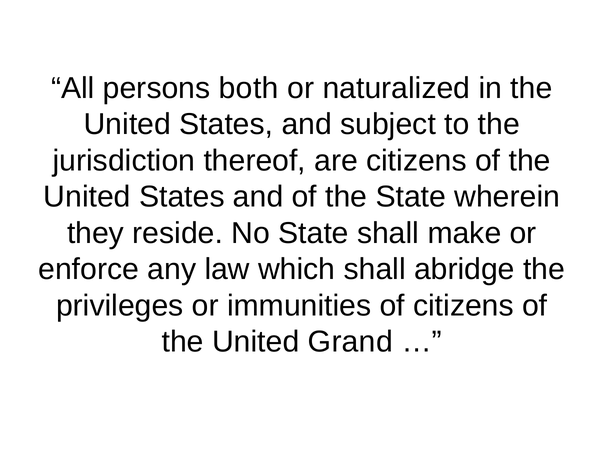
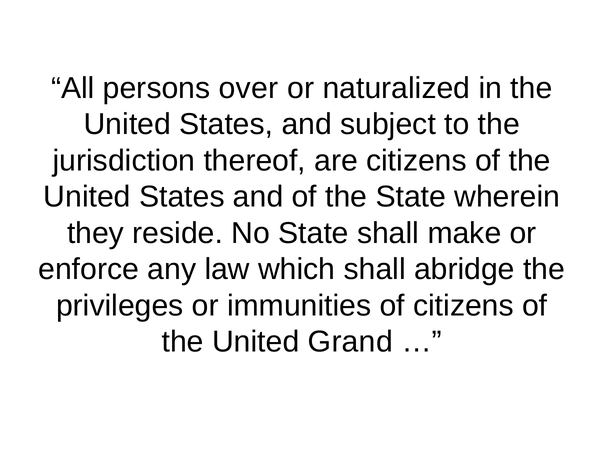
both: both -> over
